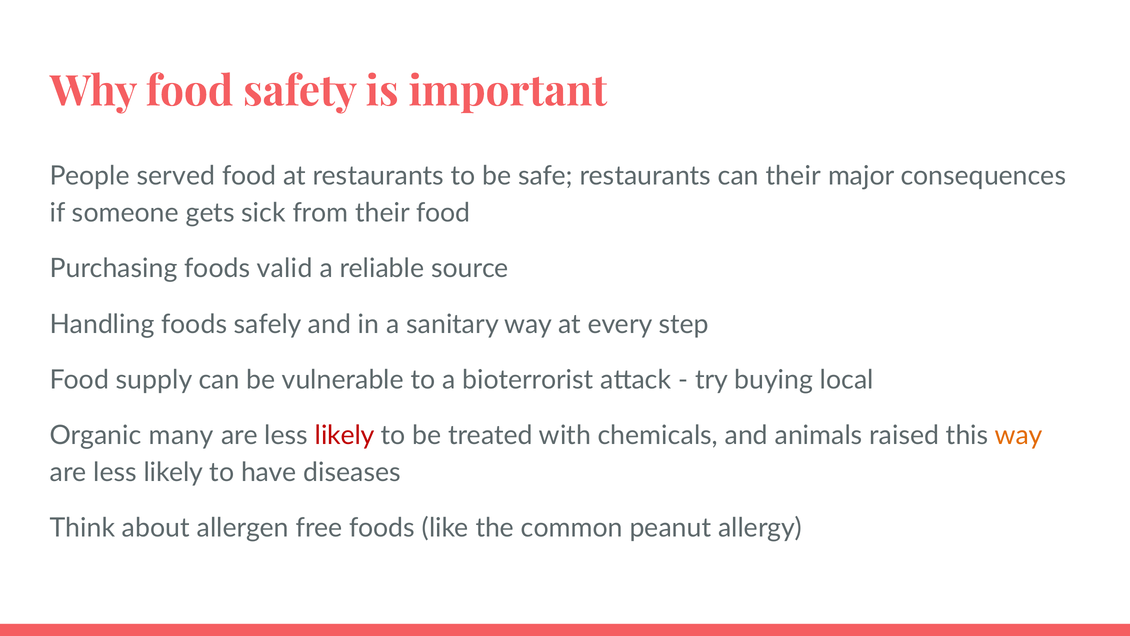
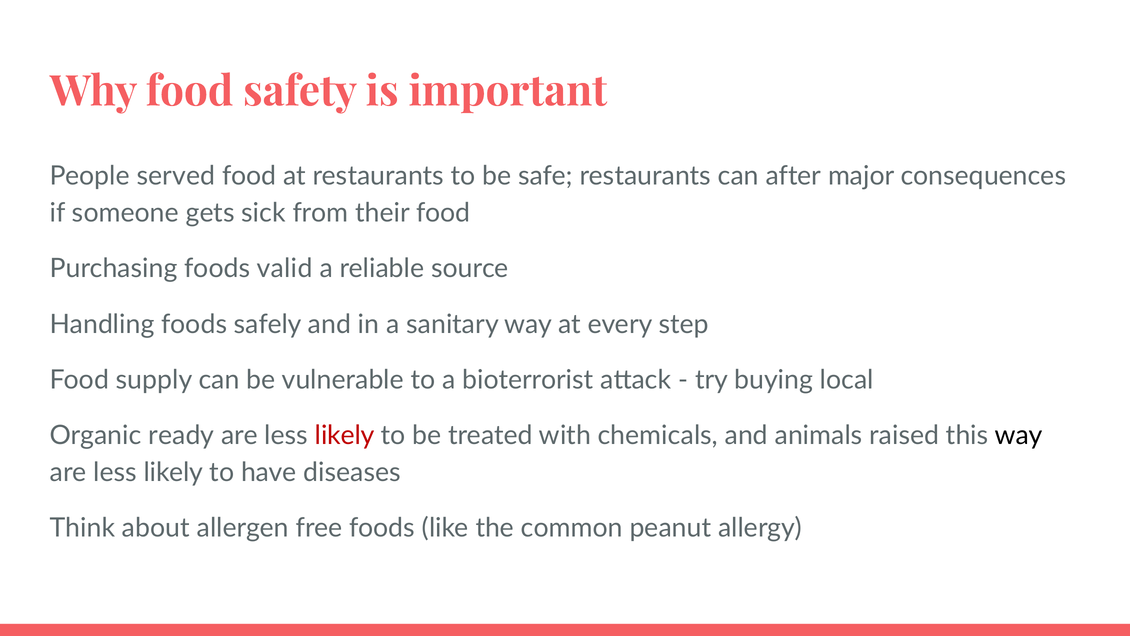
can their: their -> after
many: many -> ready
way at (1019, 435) colour: orange -> black
